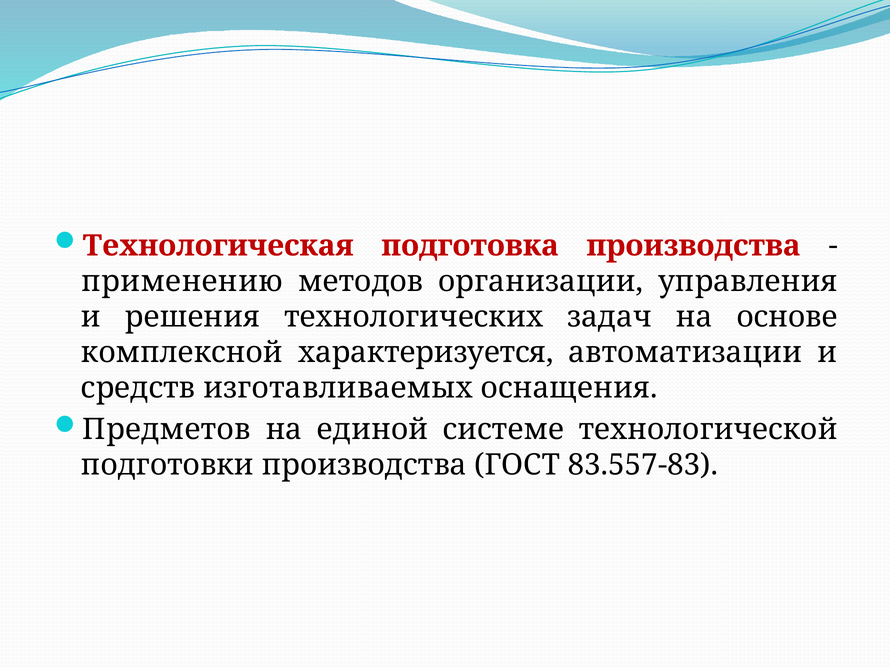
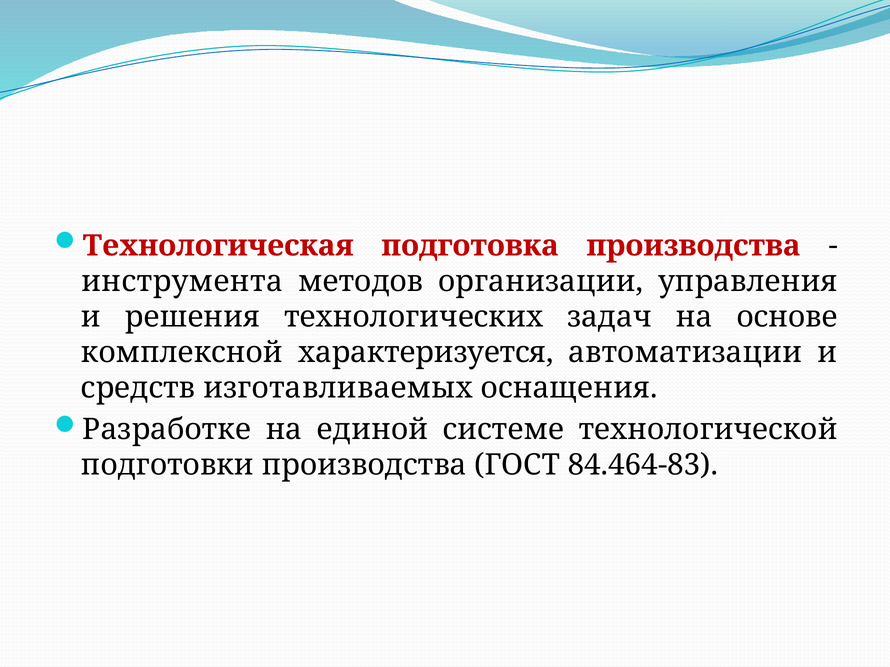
применению: применению -> инструмента
Предметов: Предметов -> Разработке
83.557-83: 83.557-83 -> 84.464-83
